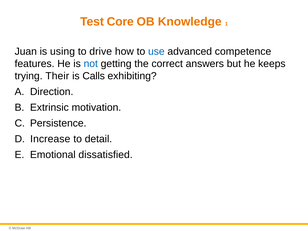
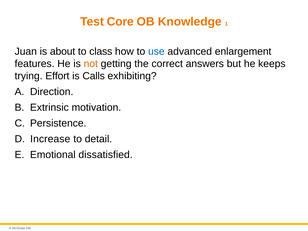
using: using -> about
drive: drive -> class
competence: competence -> enlargement
not colour: blue -> orange
Their: Their -> Effort
